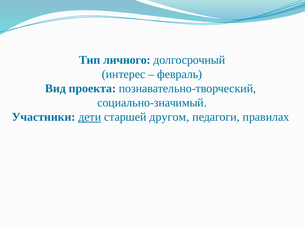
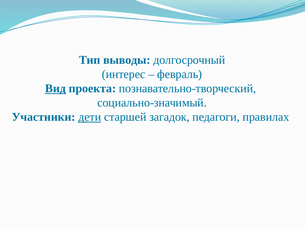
личного: личного -> выводы
Вид underline: none -> present
другом: другом -> загадок
